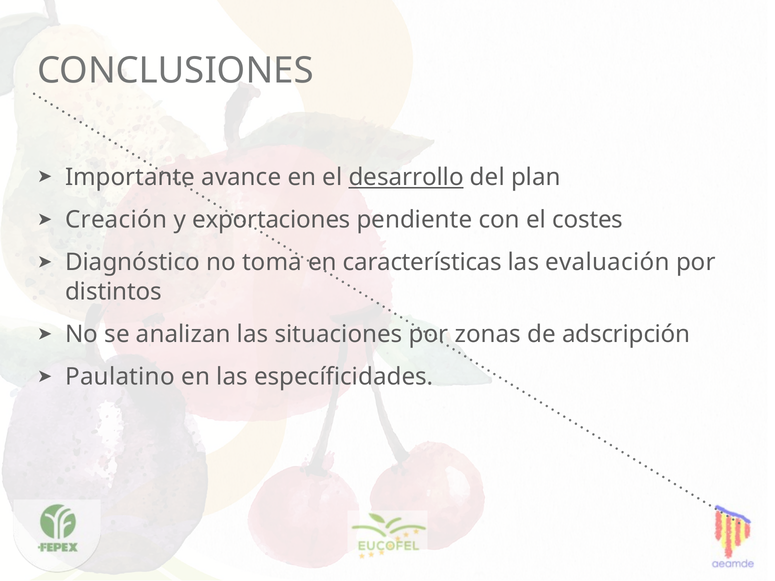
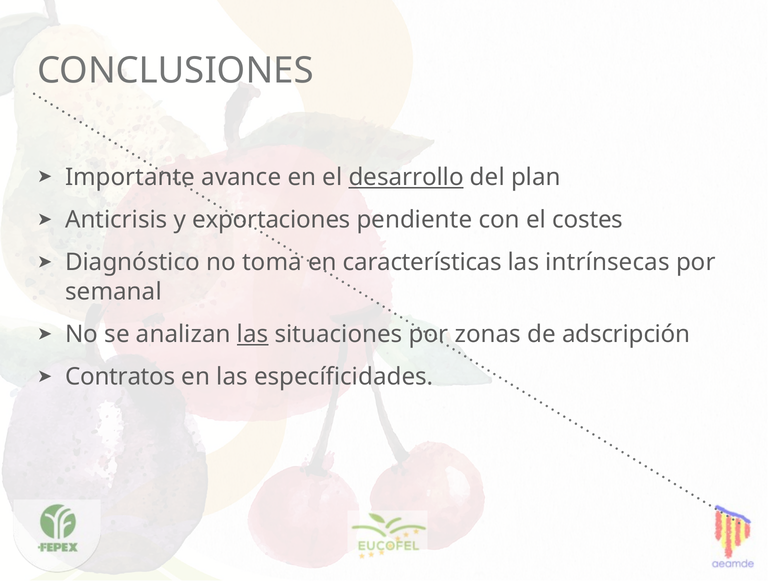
Creación: Creación -> Anticrisis
evaluación: evaluación -> intrínsecas
distintos: distintos -> semanal
las at (253, 334) underline: none -> present
Paulatino: Paulatino -> Contratos
